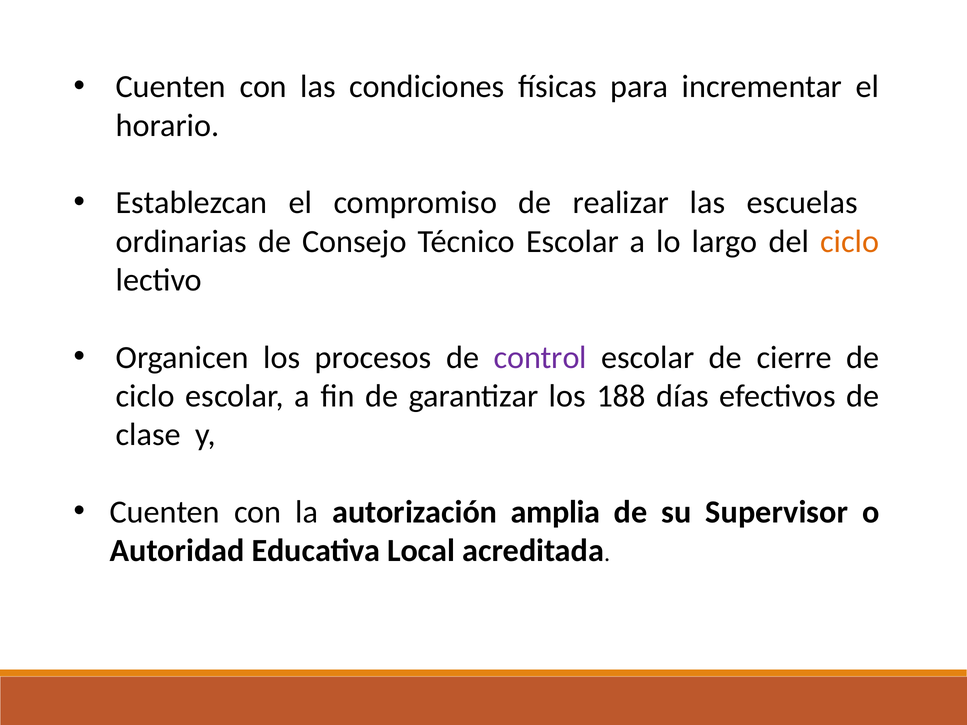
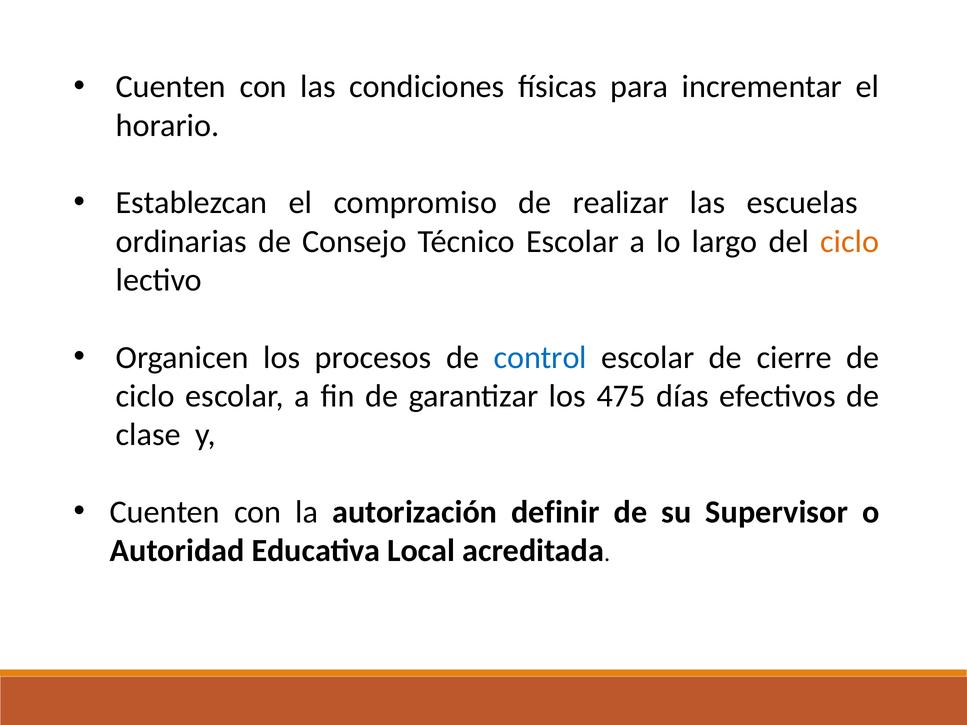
control colour: purple -> blue
188: 188 -> 475
amplia: amplia -> definir
